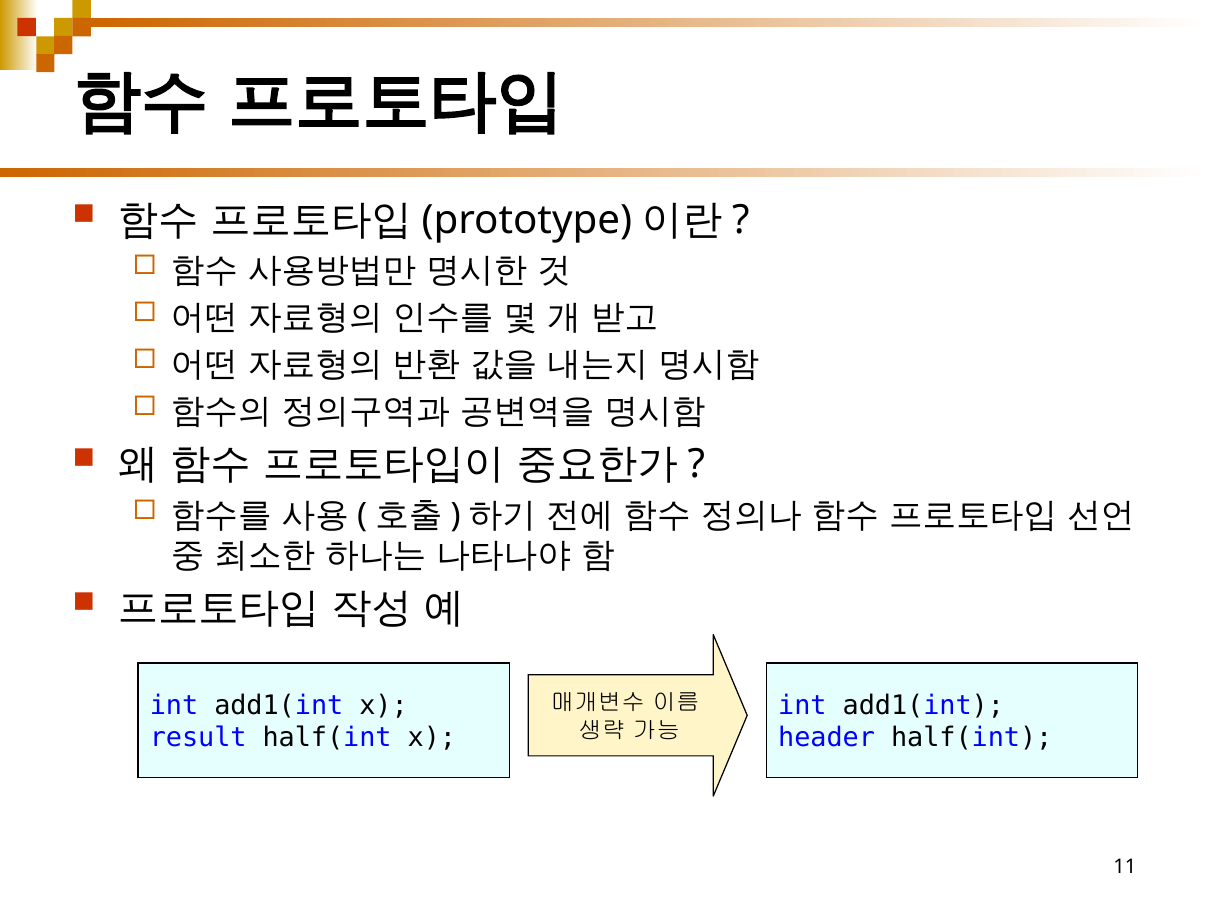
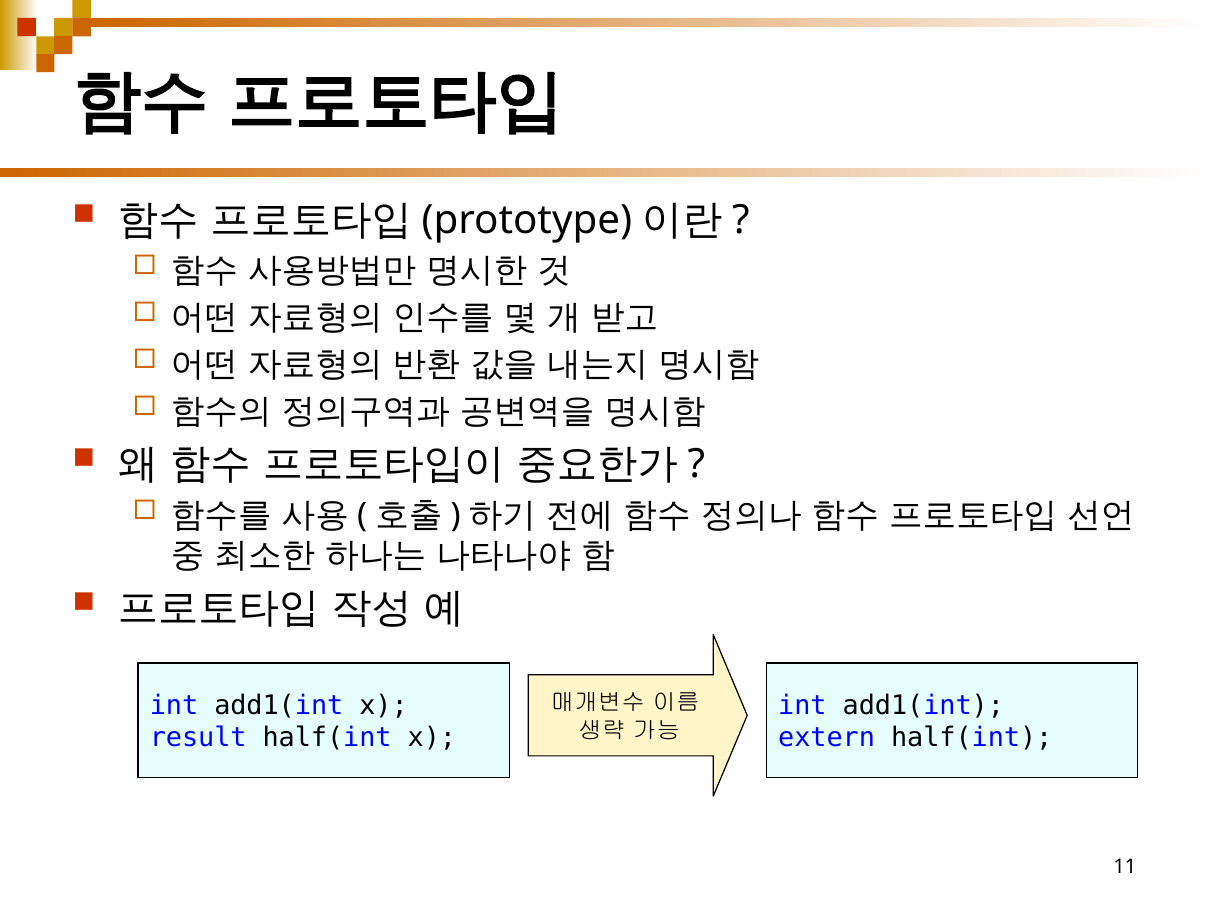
header: header -> extern
